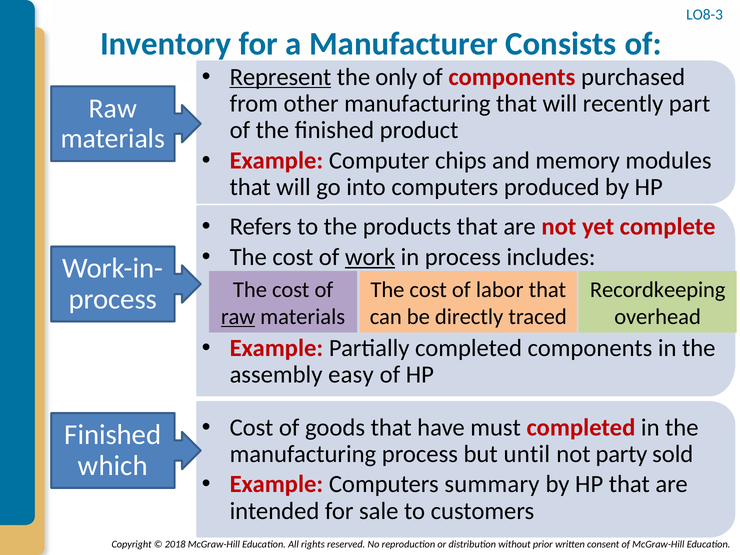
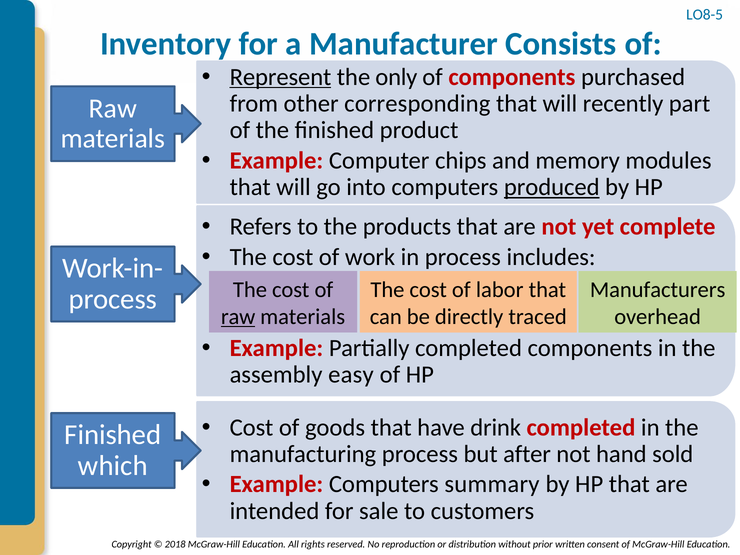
LO8-3: LO8-3 -> LO8-5
other manufacturing: manufacturing -> corresponding
produced underline: none -> present
work underline: present -> none
Recordkeeping: Recordkeeping -> Manufacturers
must: must -> drink
until: until -> after
party: party -> hand
